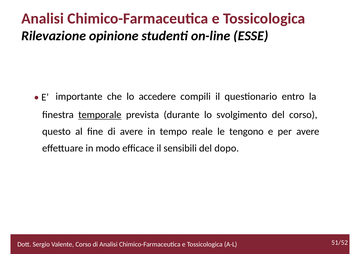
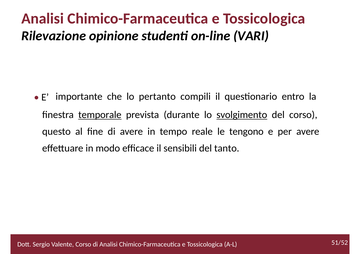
ESSE: ESSE -> VARI
accedere: accedere -> pertanto
svolgimento underline: none -> present
dopo: dopo -> tanto
